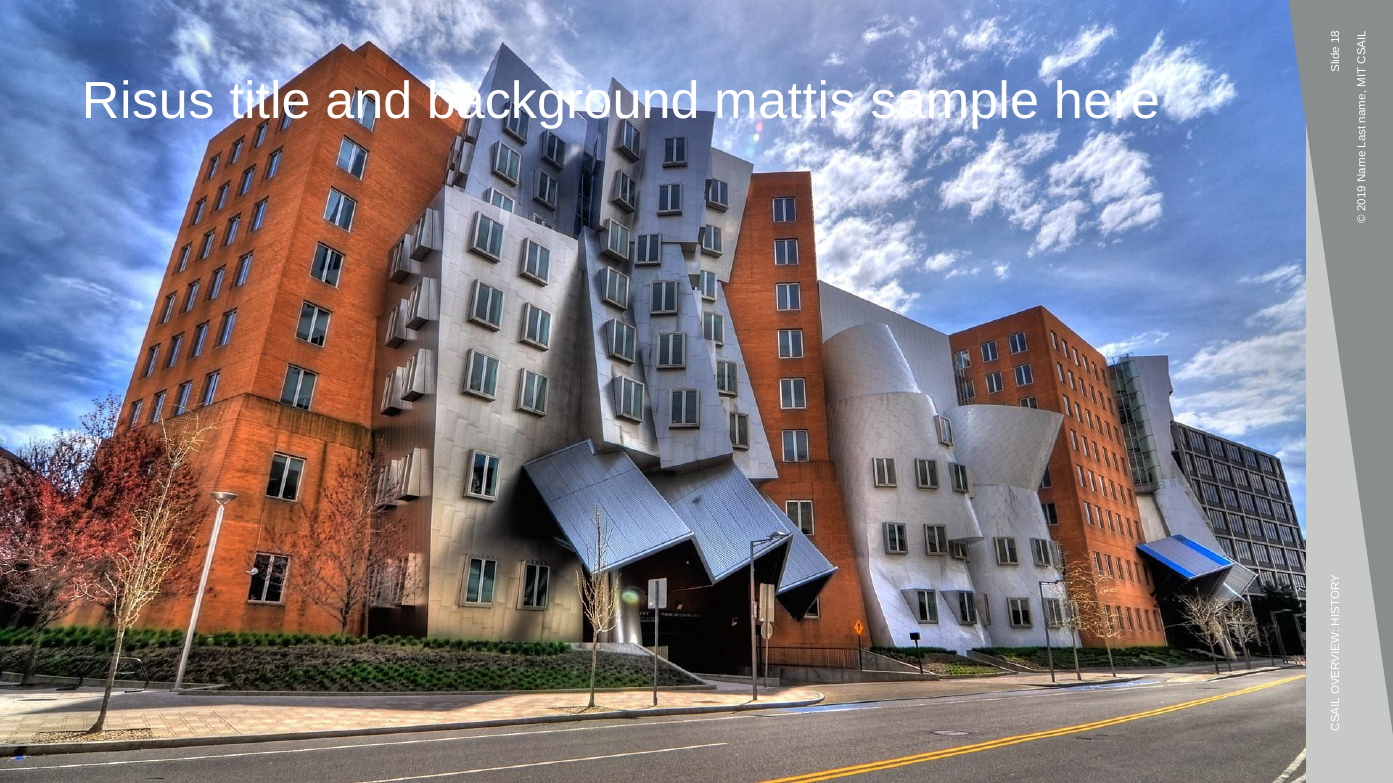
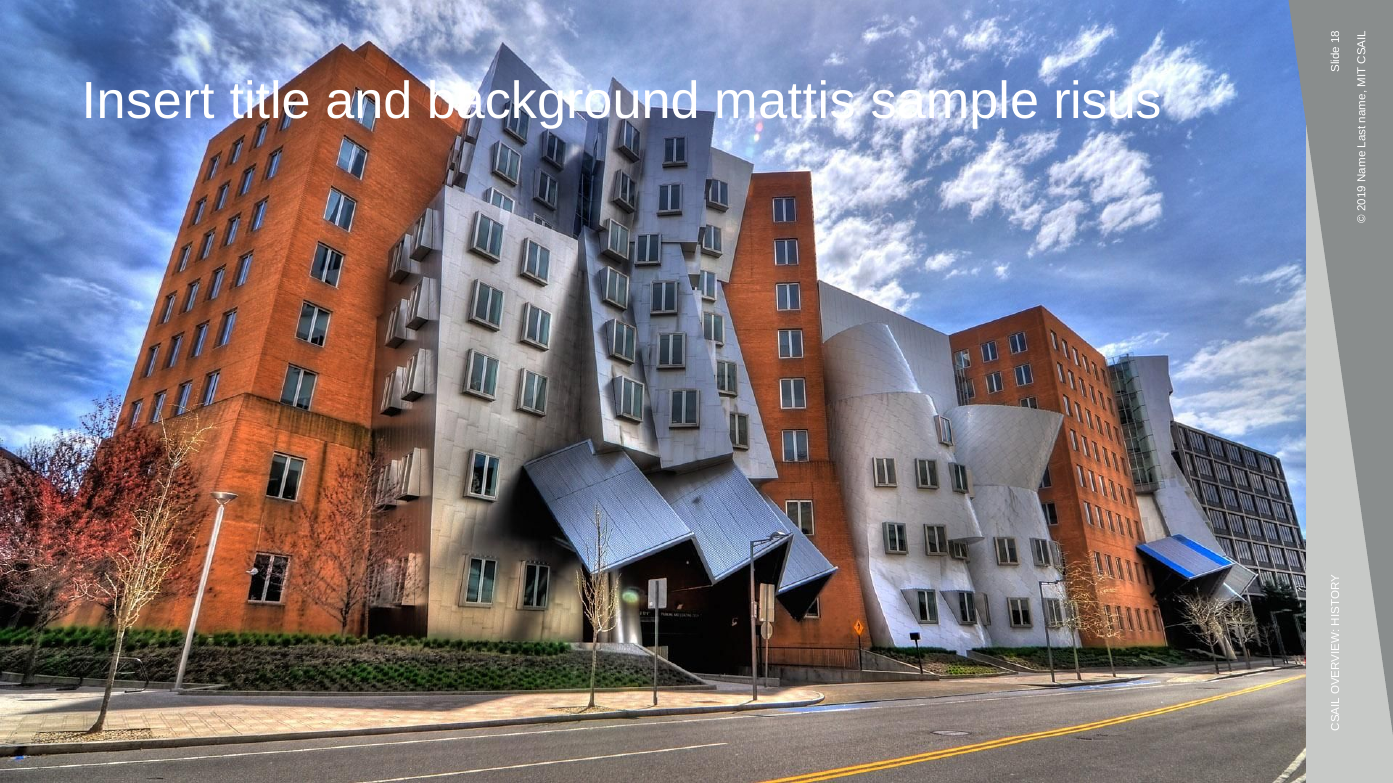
Risus: Risus -> Insert
here: here -> risus
